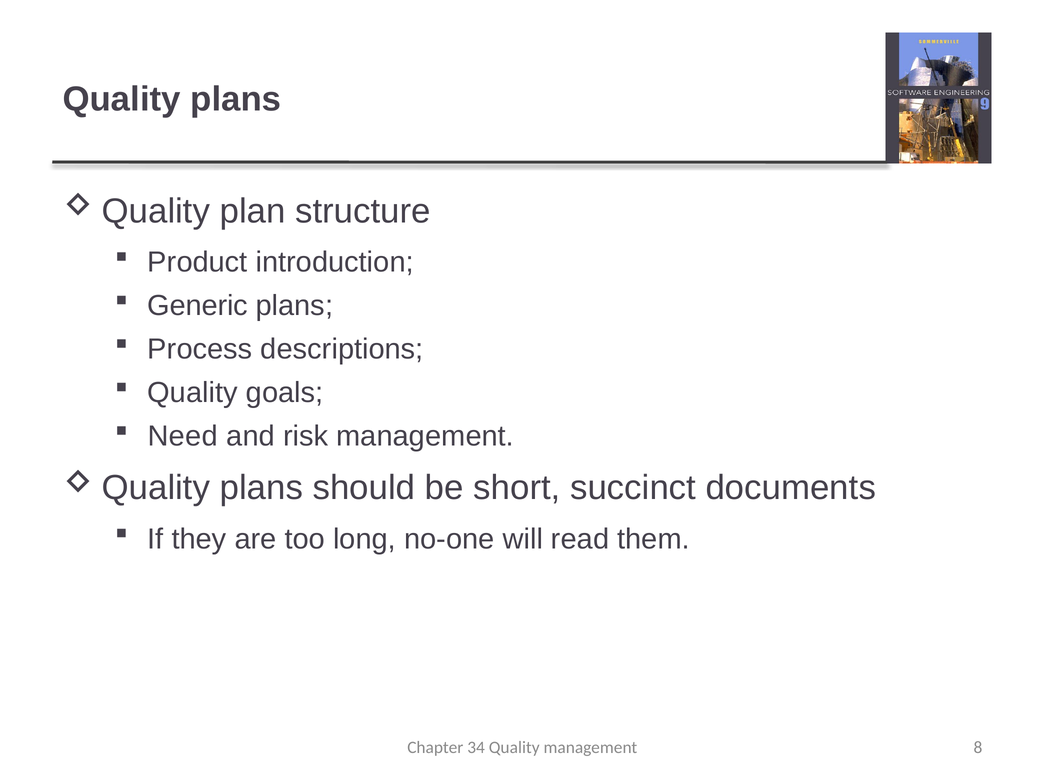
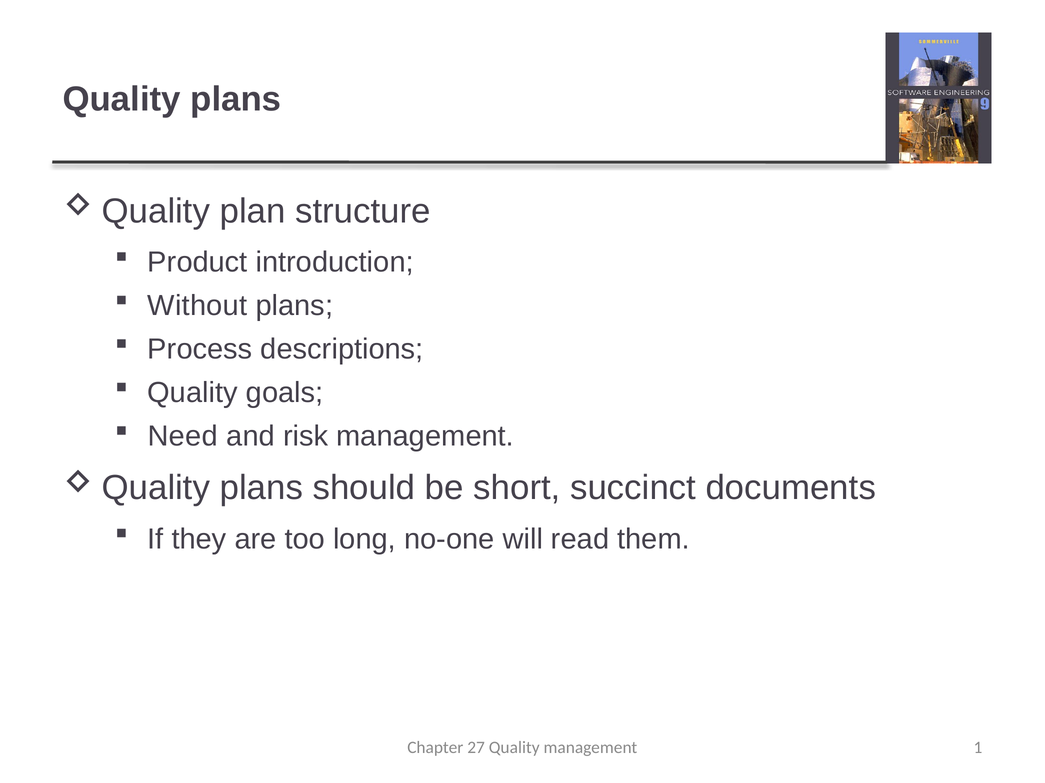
Generic: Generic -> Without
34: 34 -> 27
8: 8 -> 1
